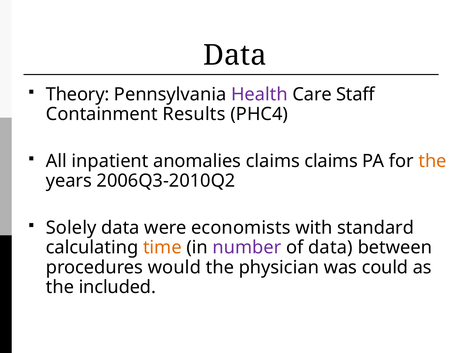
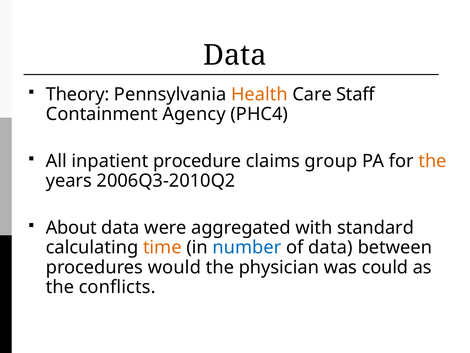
Health colour: purple -> orange
Results: Results -> Agency
anomalies: anomalies -> procedure
claims claims: claims -> group
Solely: Solely -> About
economists: economists -> aggregated
number colour: purple -> blue
included: included -> conflicts
